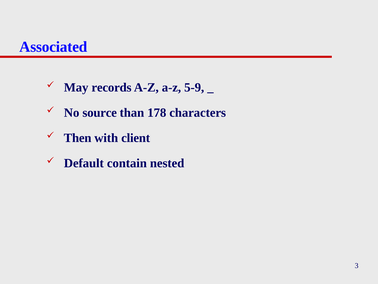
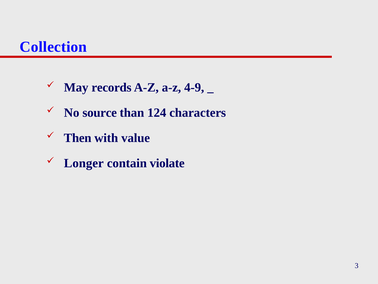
Associated: Associated -> Collection
5-9: 5-9 -> 4-9
178: 178 -> 124
client: client -> value
Default: Default -> Longer
nested: nested -> violate
